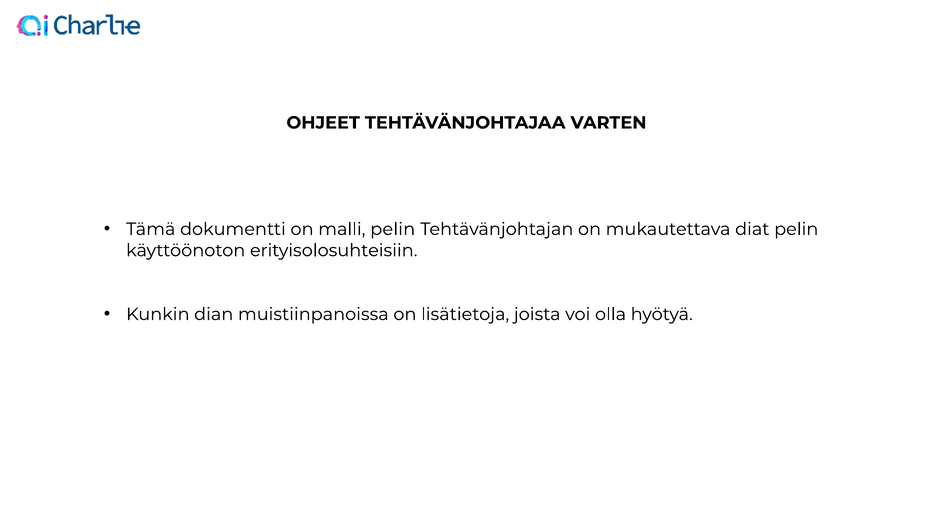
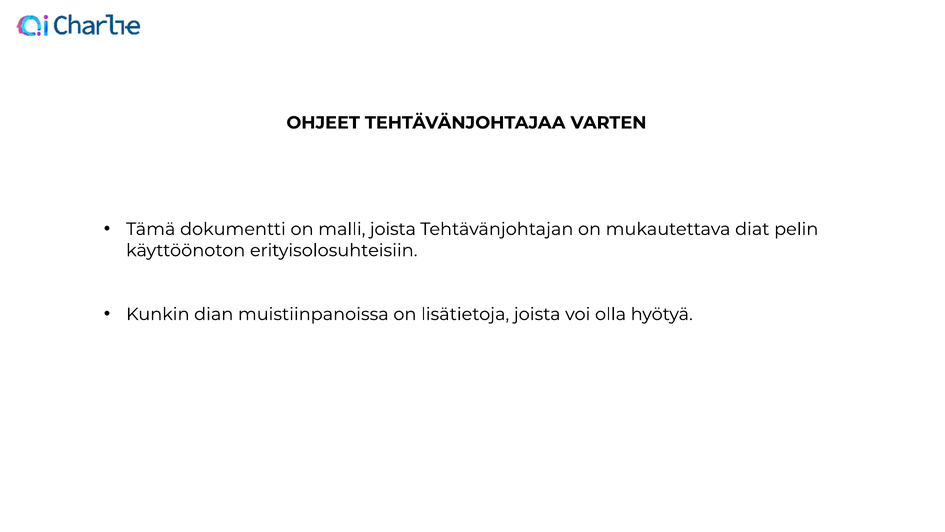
malli pelin: pelin -> joista
